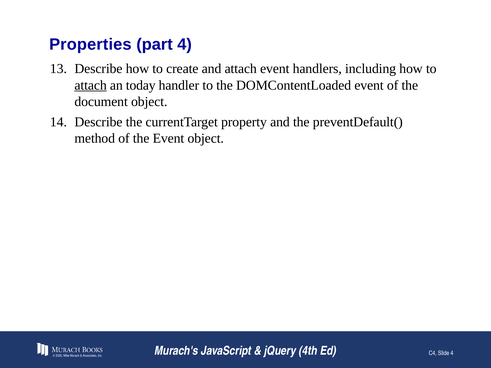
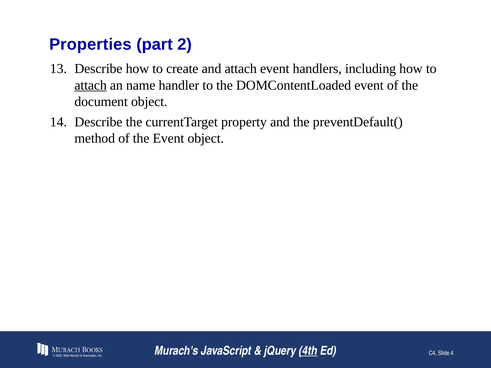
part 4: 4 -> 2
today: today -> name
4th underline: none -> present
